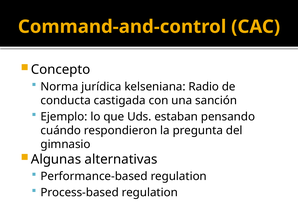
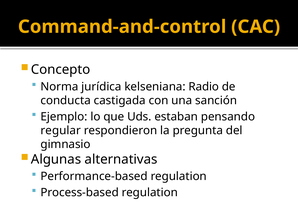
cuándo: cuándo -> regular
